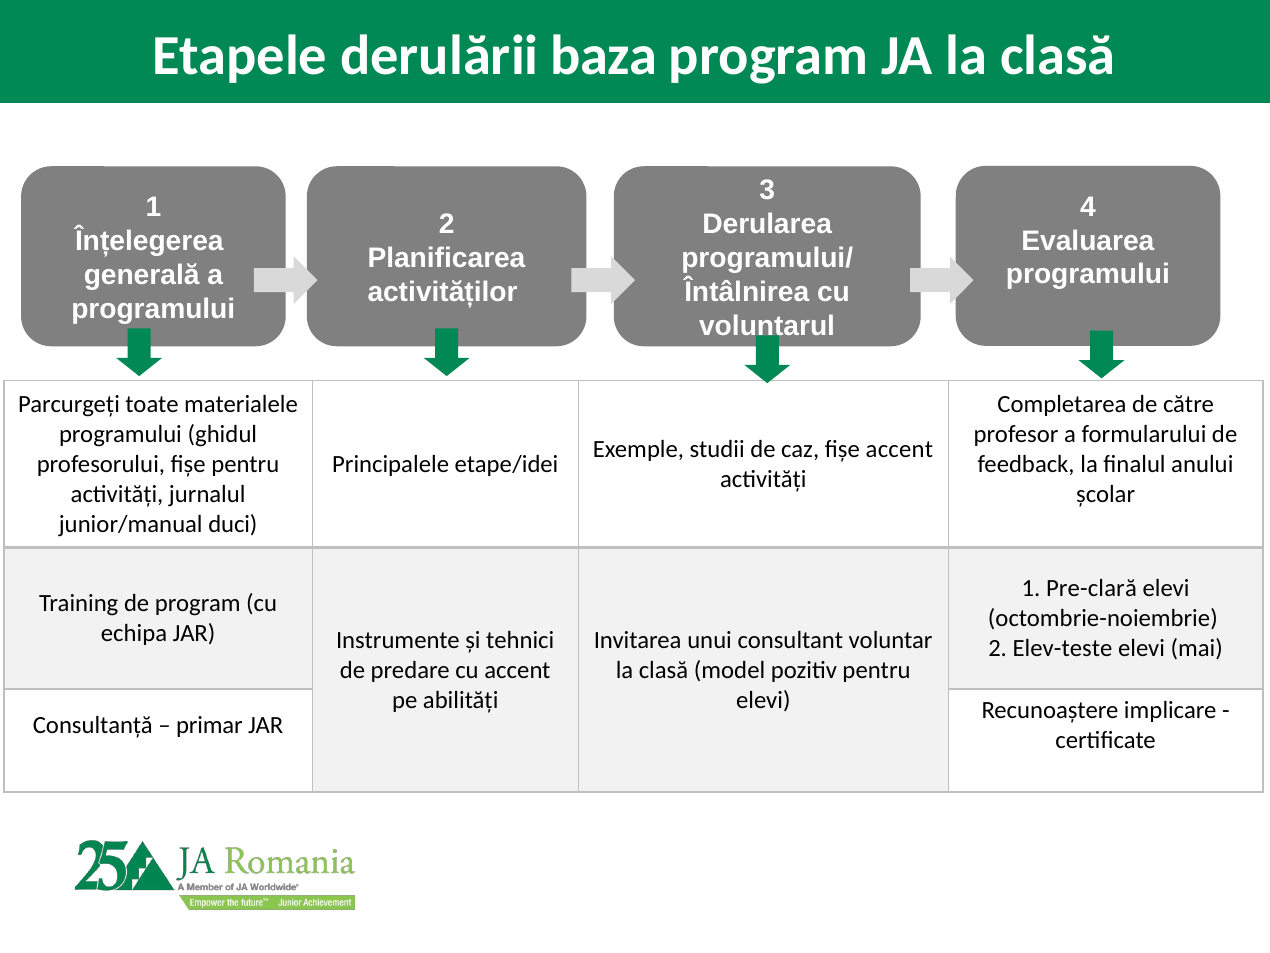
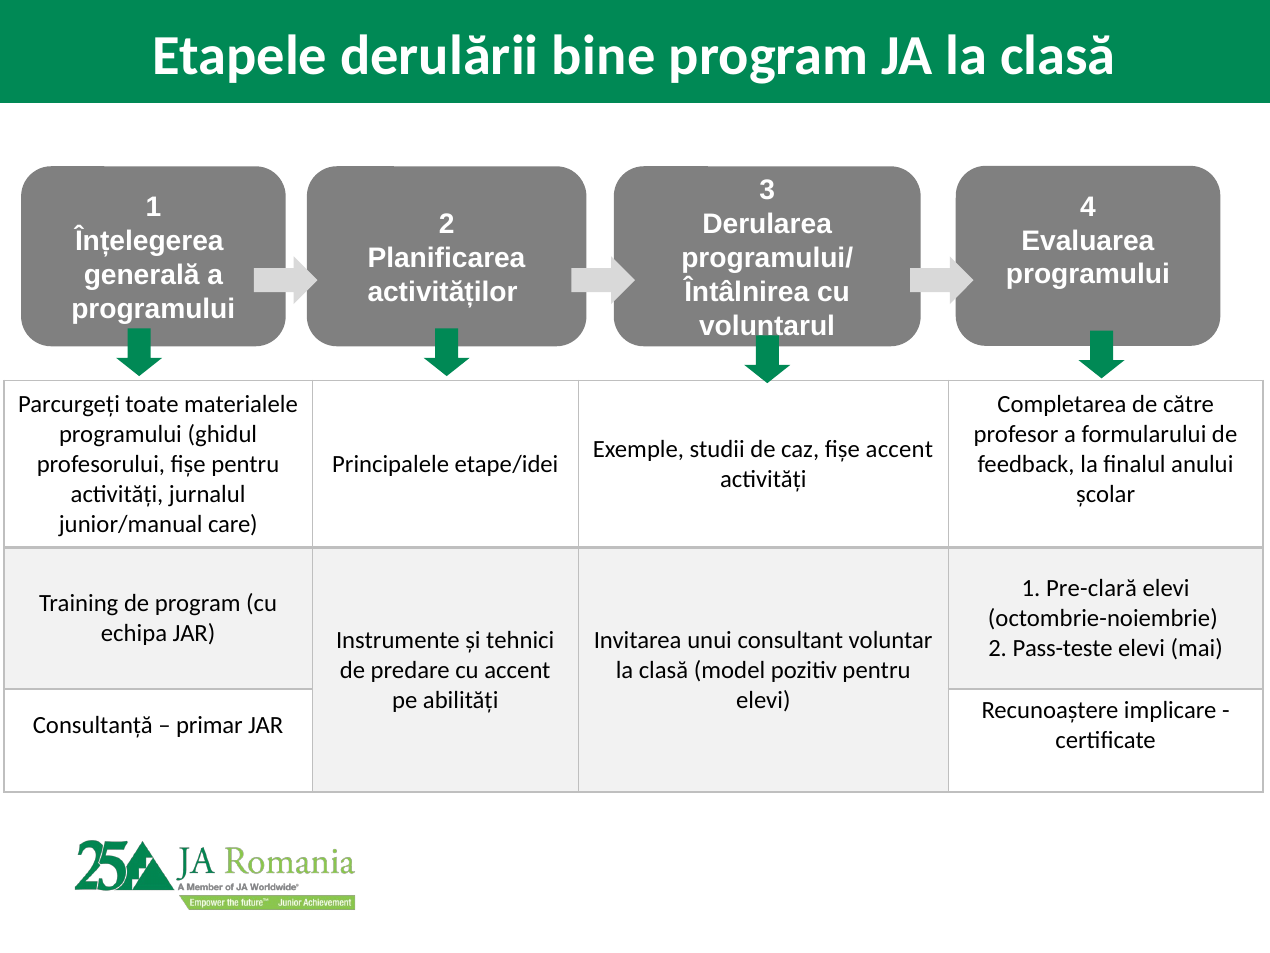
baza: baza -> bine
duci: duci -> care
Elev-teste: Elev-teste -> Pass-teste
